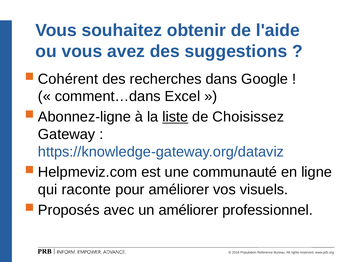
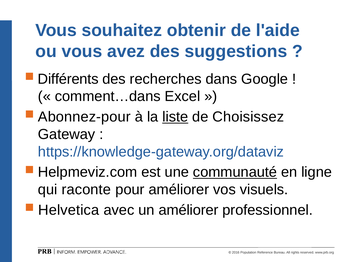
Cohérent: Cohérent -> Différents
Abonnez-ligne: Abonnez-ligne -> Abonnez-pour
communauté underline: none -> present
Proposés: Proposés -> Helvetica
